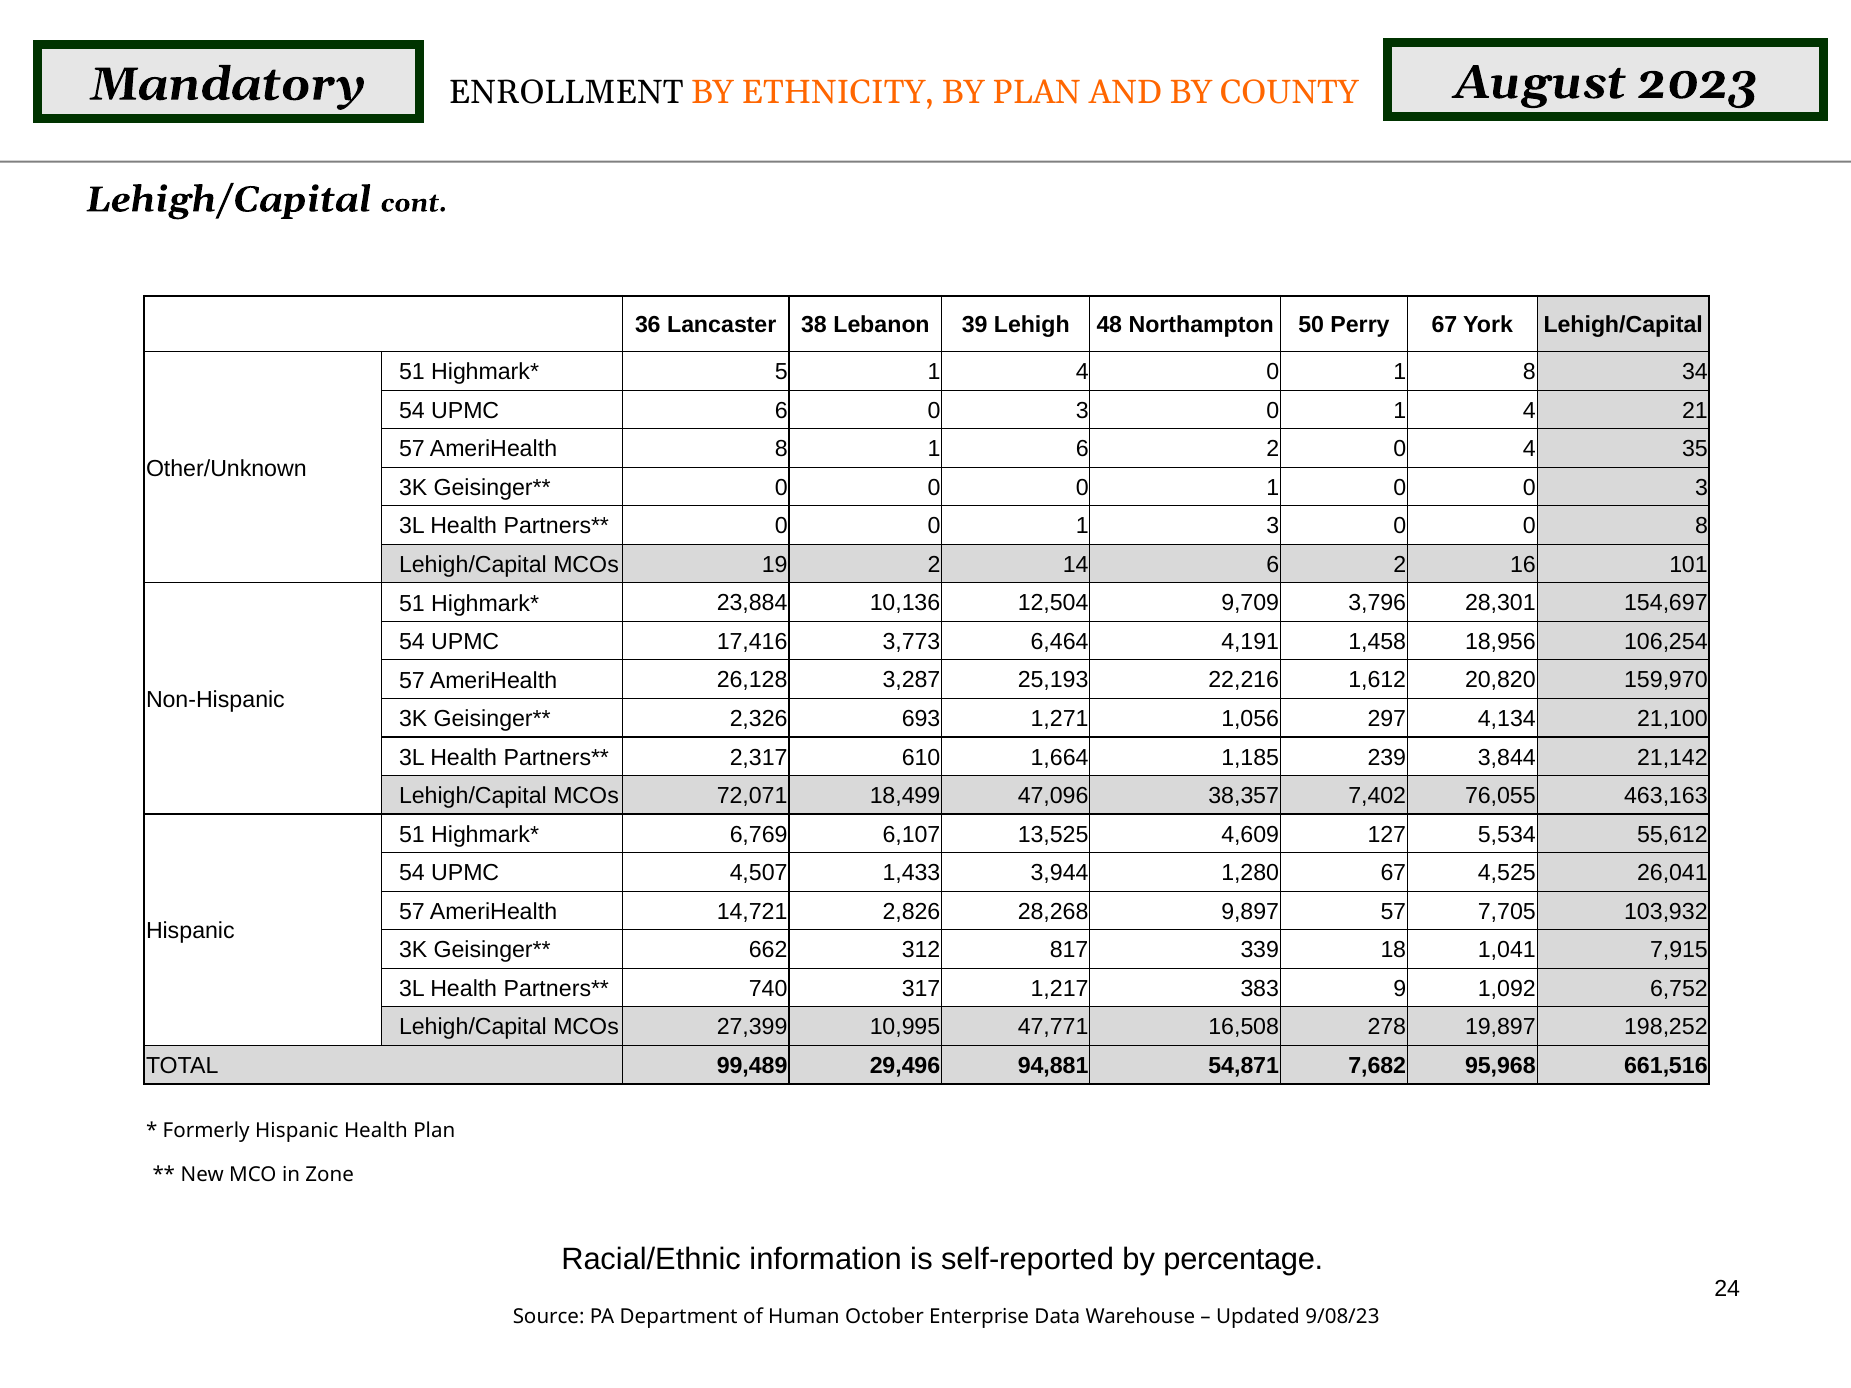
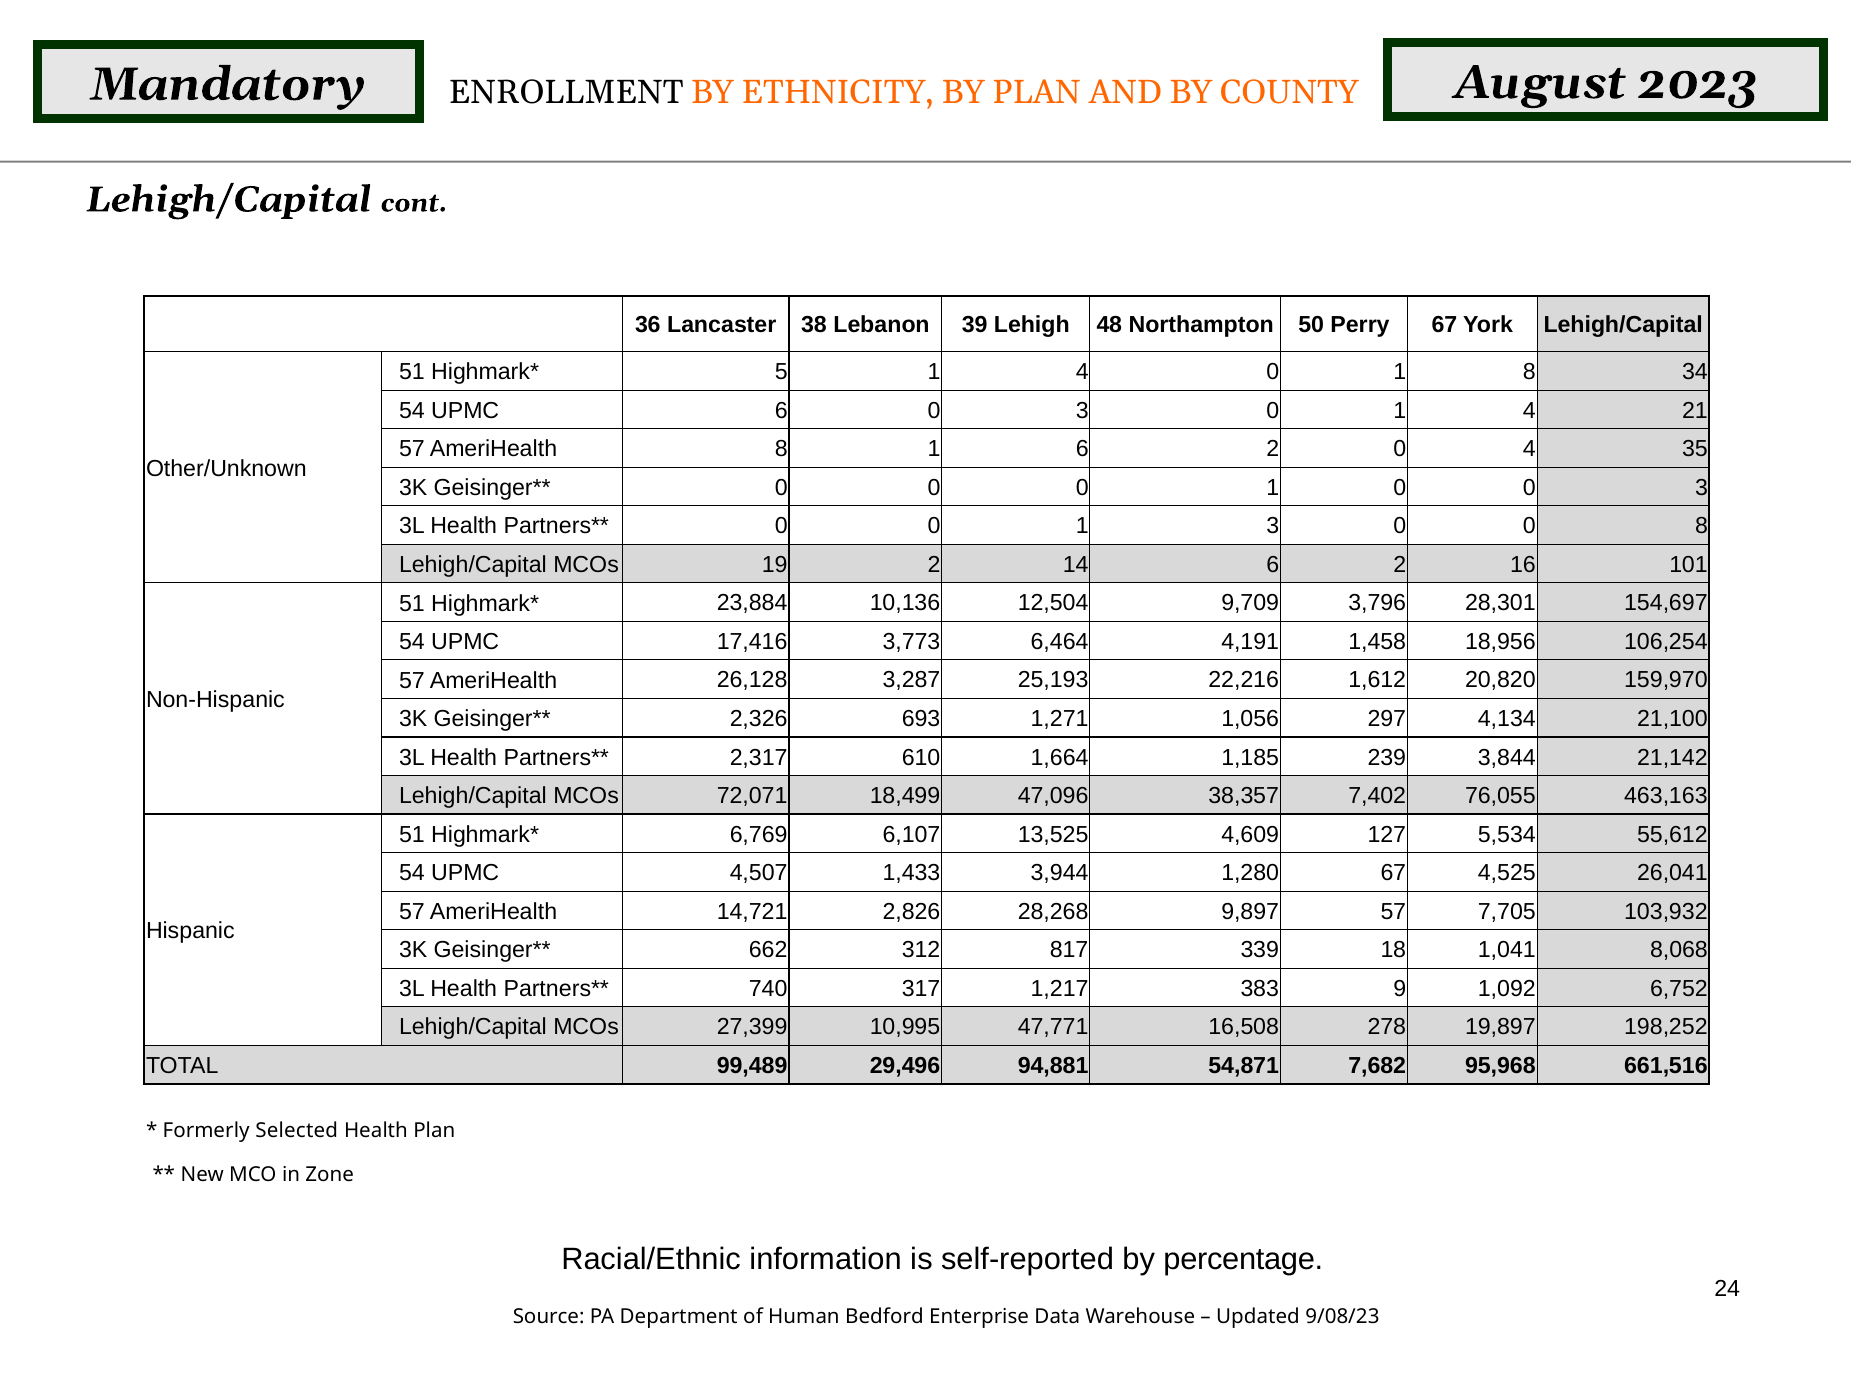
7,915: 7,915 -> 8,068
Formerly Hispanic: Hispanic -> Selected
October: October -> Bedford
